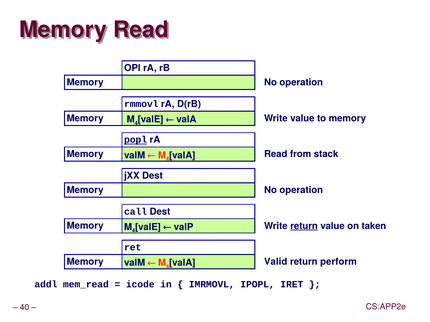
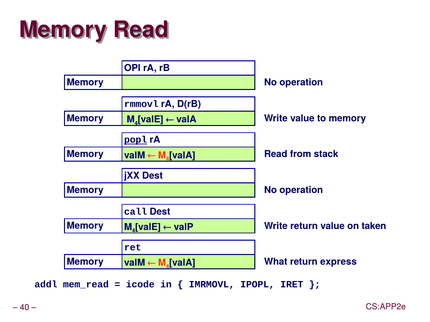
return at (304, 226) underline: present -> none
Valid: Valid -> What
perform: perform -> express
